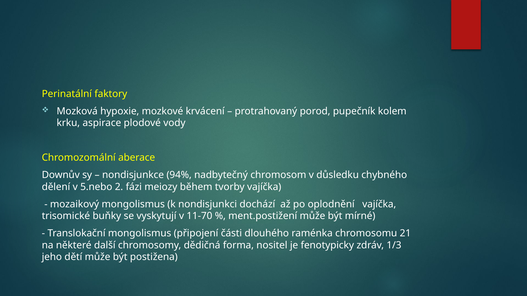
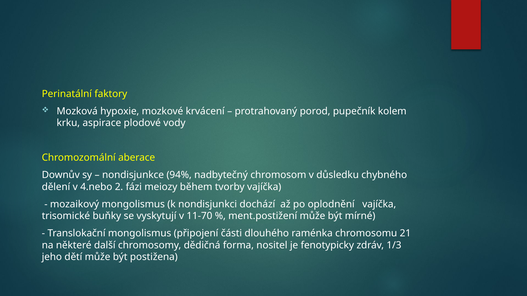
5.nebo: 5.nebo -> 4.nebo
